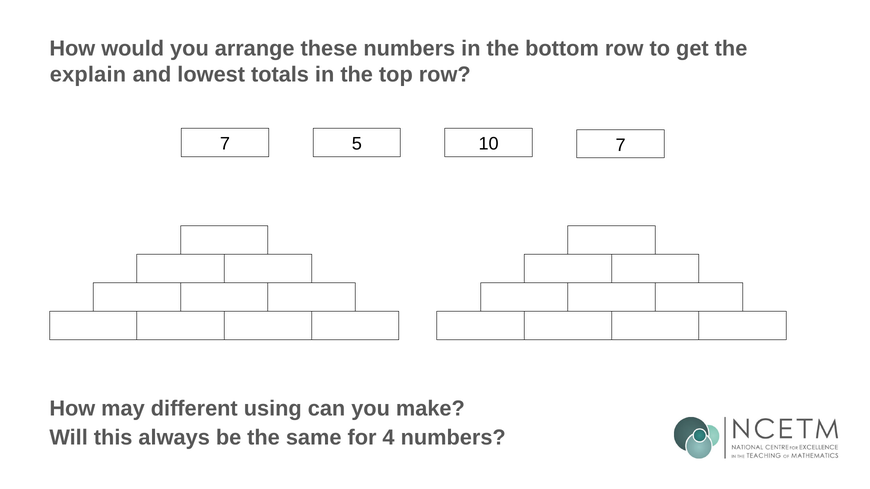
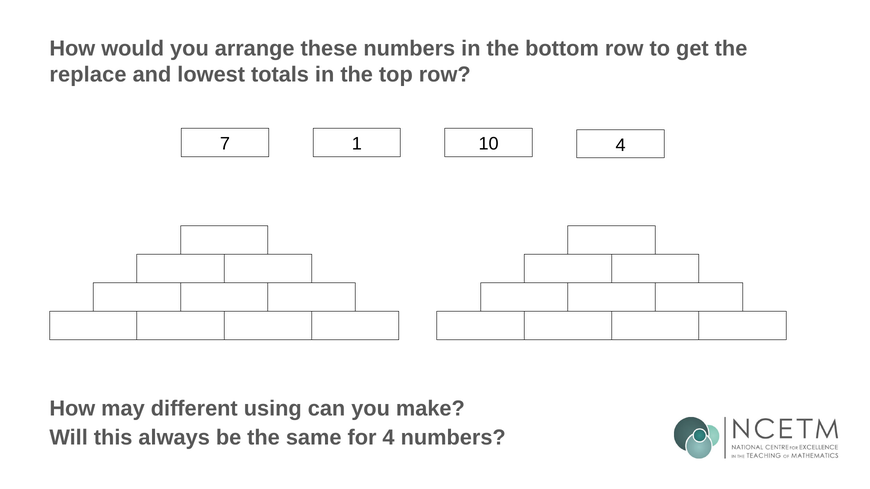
explain: explain -> replace
5: 5 -> 1
10 7: 7 -> 4
